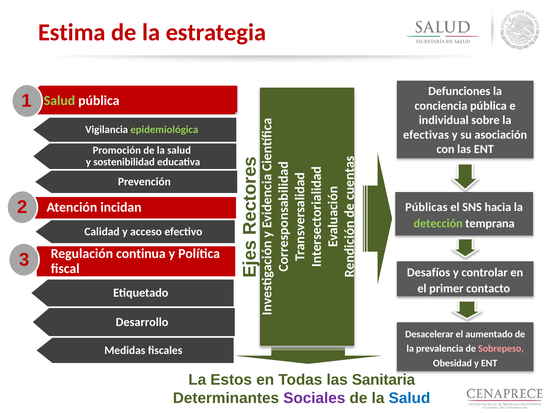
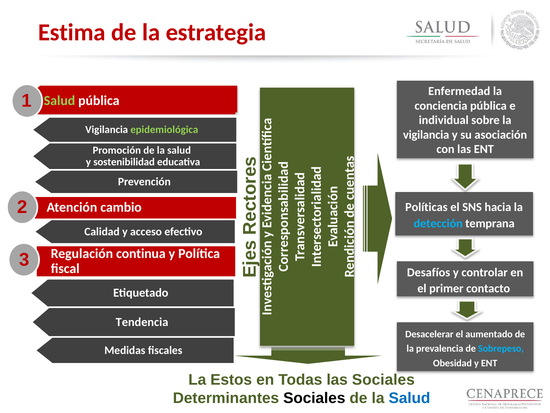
Defunciones: Defunciones -> Enfermedad
efectivas at (426, 135): efectivas -> vigilancia
incidan: incidan -> cambio
Públicas: Públicas -> Políticas
detección colour: light green -> light blue
Desarrollo: Desarrollo -> Tendencia
Sobrepeso colour: pink -> light blue
las Sanitaria: Sanitaria -> Sociales
Sociales at (314, 398) colour: purple -> black
